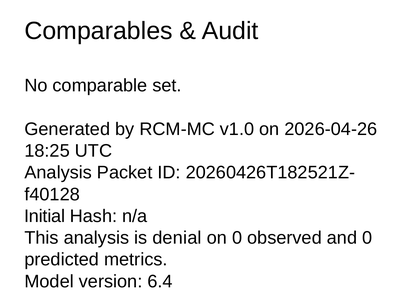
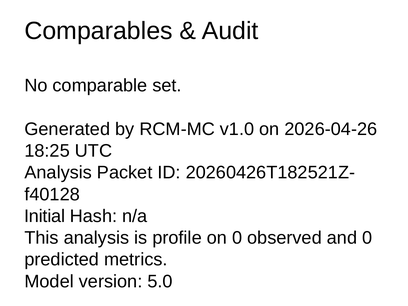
denial: denial -> profile
6.4: 6.4 -> 5.0
